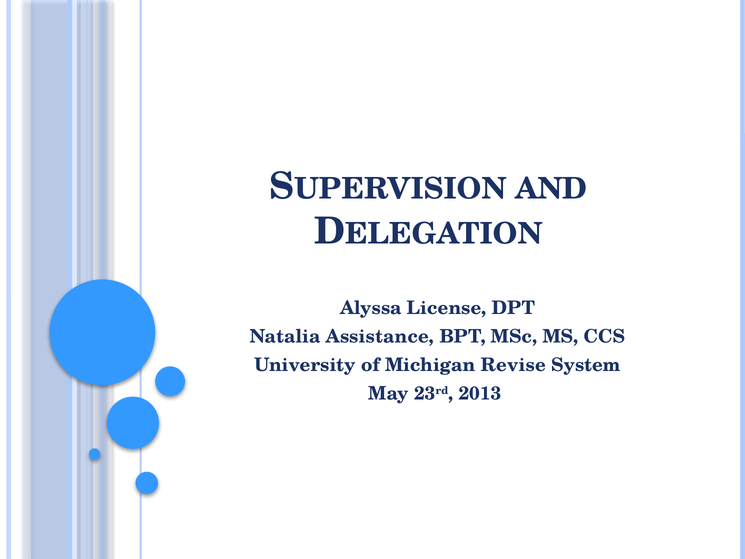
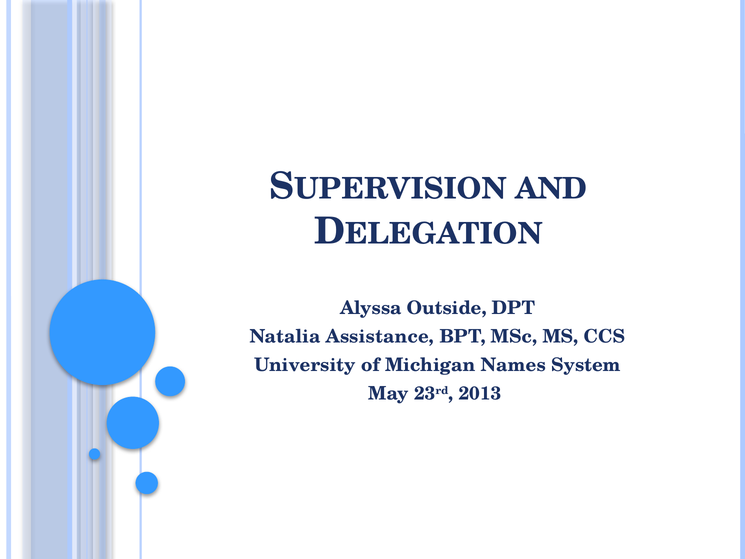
License: License -> Outside
Revise: Revise -> Names
